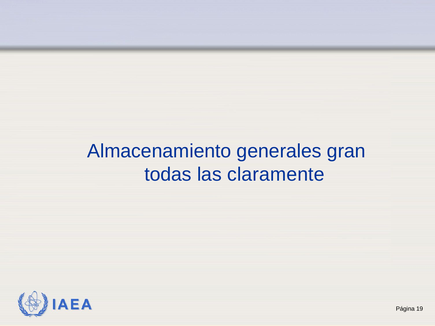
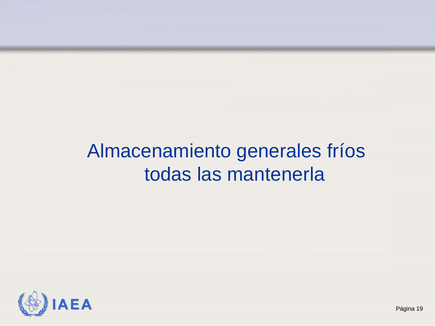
gran: gran -> fríos
claramente: claramente -> mantenerla
